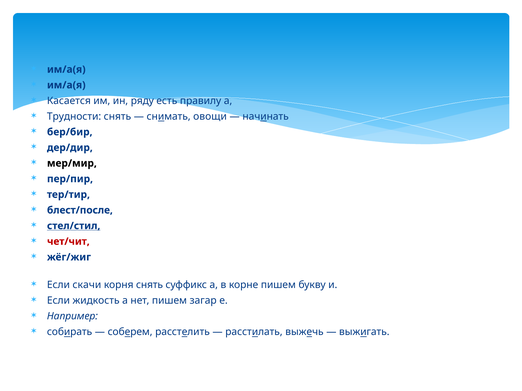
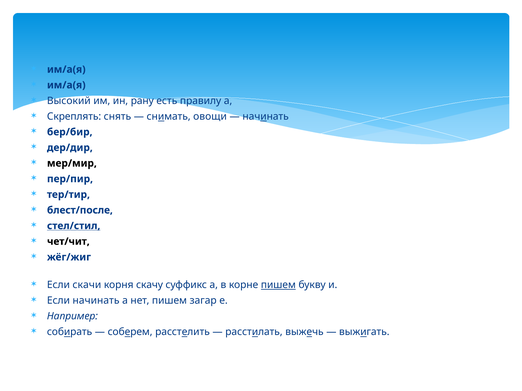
Касается: Касается -> Высокий
ряду: ряду -> рану
Трудности: Трудности -> Скреплять
чет/чит colour: red -> black
корня снять: снять -> скачу
пишем at (278, 285) underline: none -> present
Если жидкость: жидкость -> начинать
